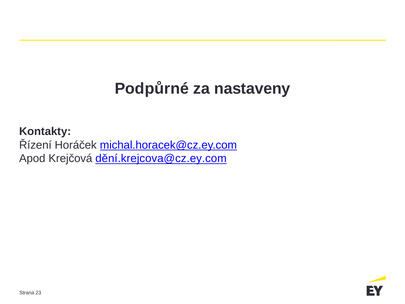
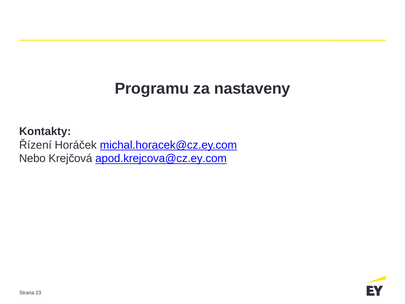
Podpůrné: Podpůrné -> Programu
Apod: Apod -> Nebo
dění.krejcova@cz.ey.com: dění.krejcova@cz.ey.com -> apod.krejcova@cz.ey.com
